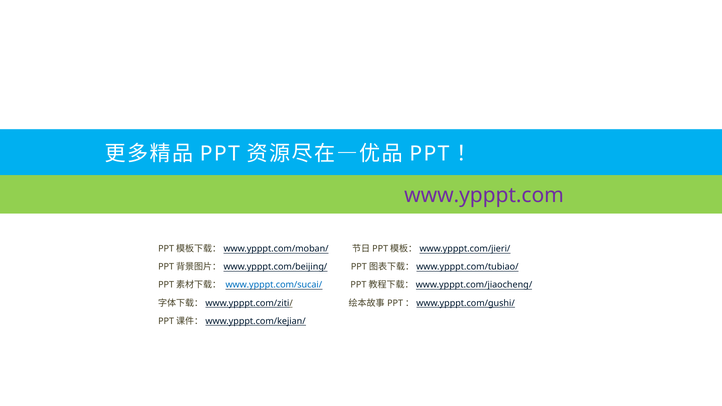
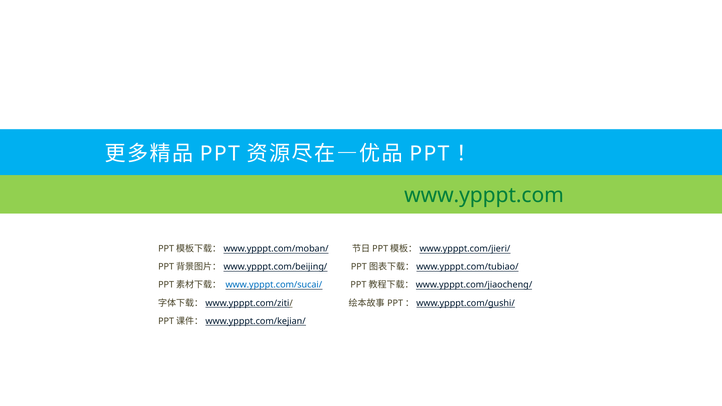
www.ypppt.com colour: purple -> green
